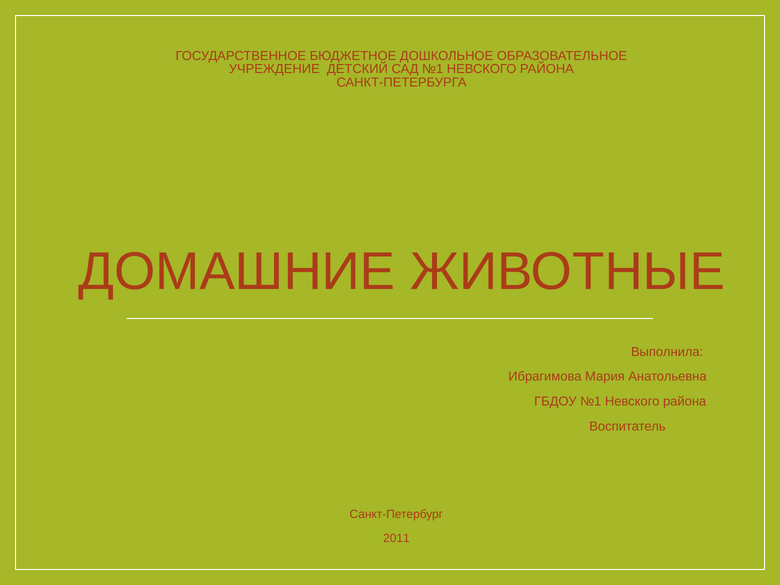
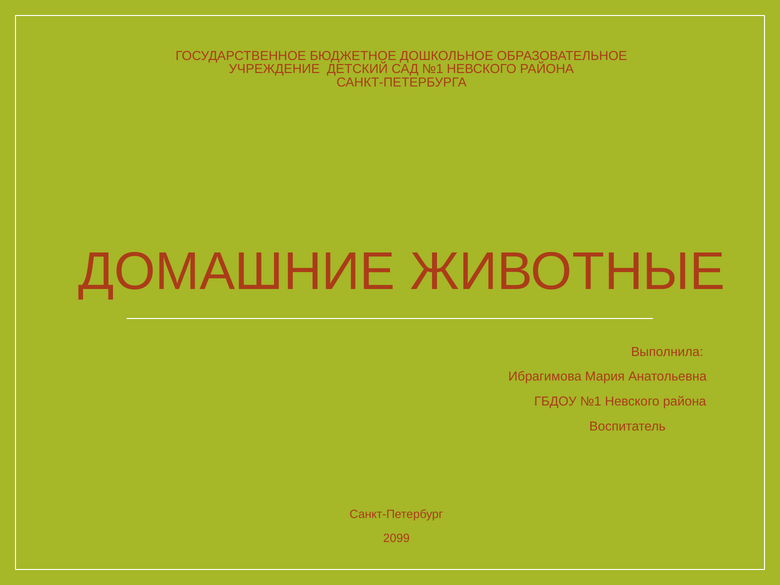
2011: 2011 -> 2099
